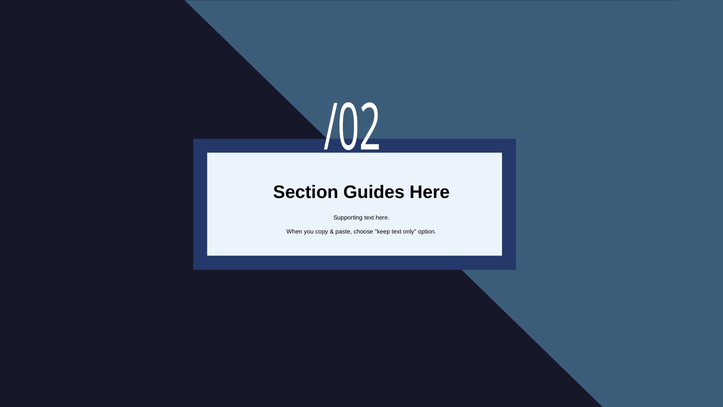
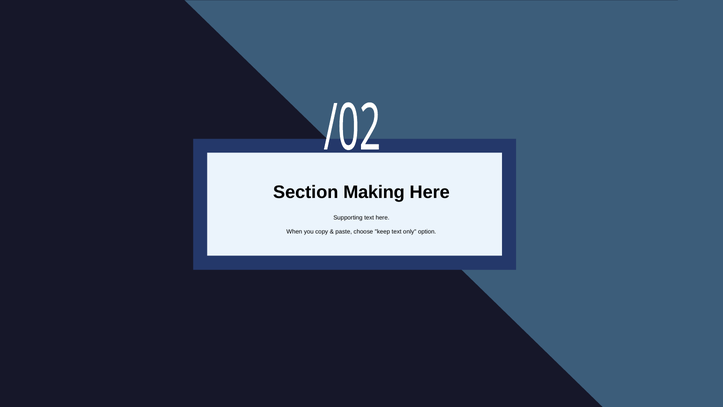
Guides: Guides -> Making
